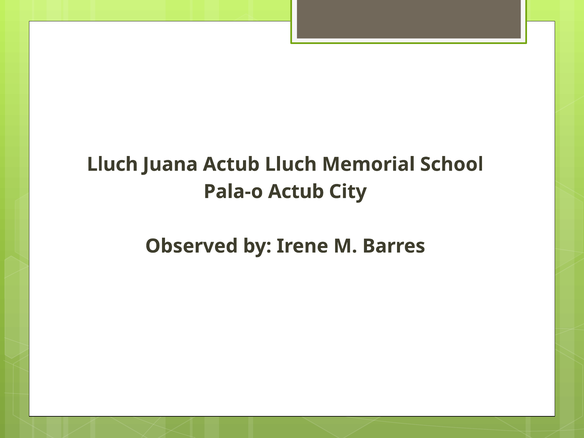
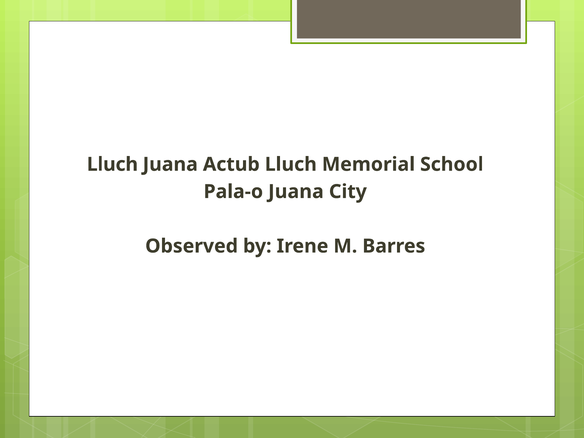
Pala-o Actub: Actub -> Juana
